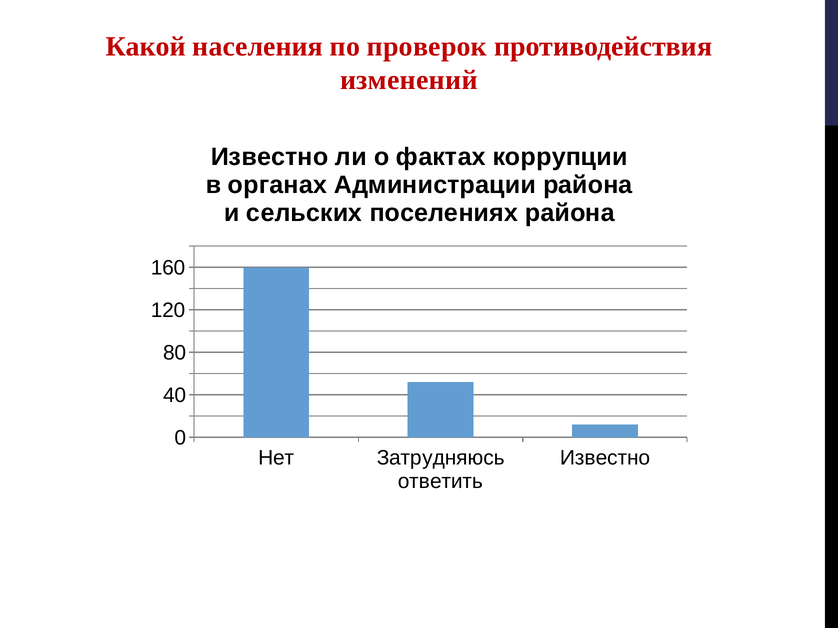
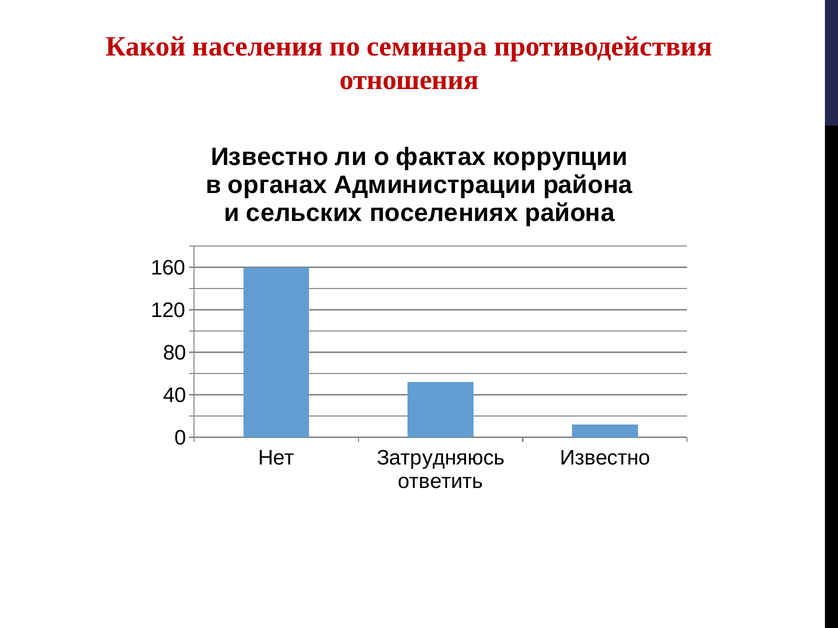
проверок: проверок -> семинара
изменений: изменений -> отношения
